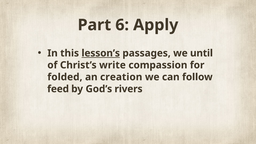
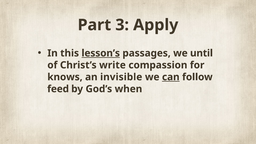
6: 6 -> 3
folded: folded -> knows
creation: creation -> invisible
can underline: none -> present
rivers: rivers -> when
